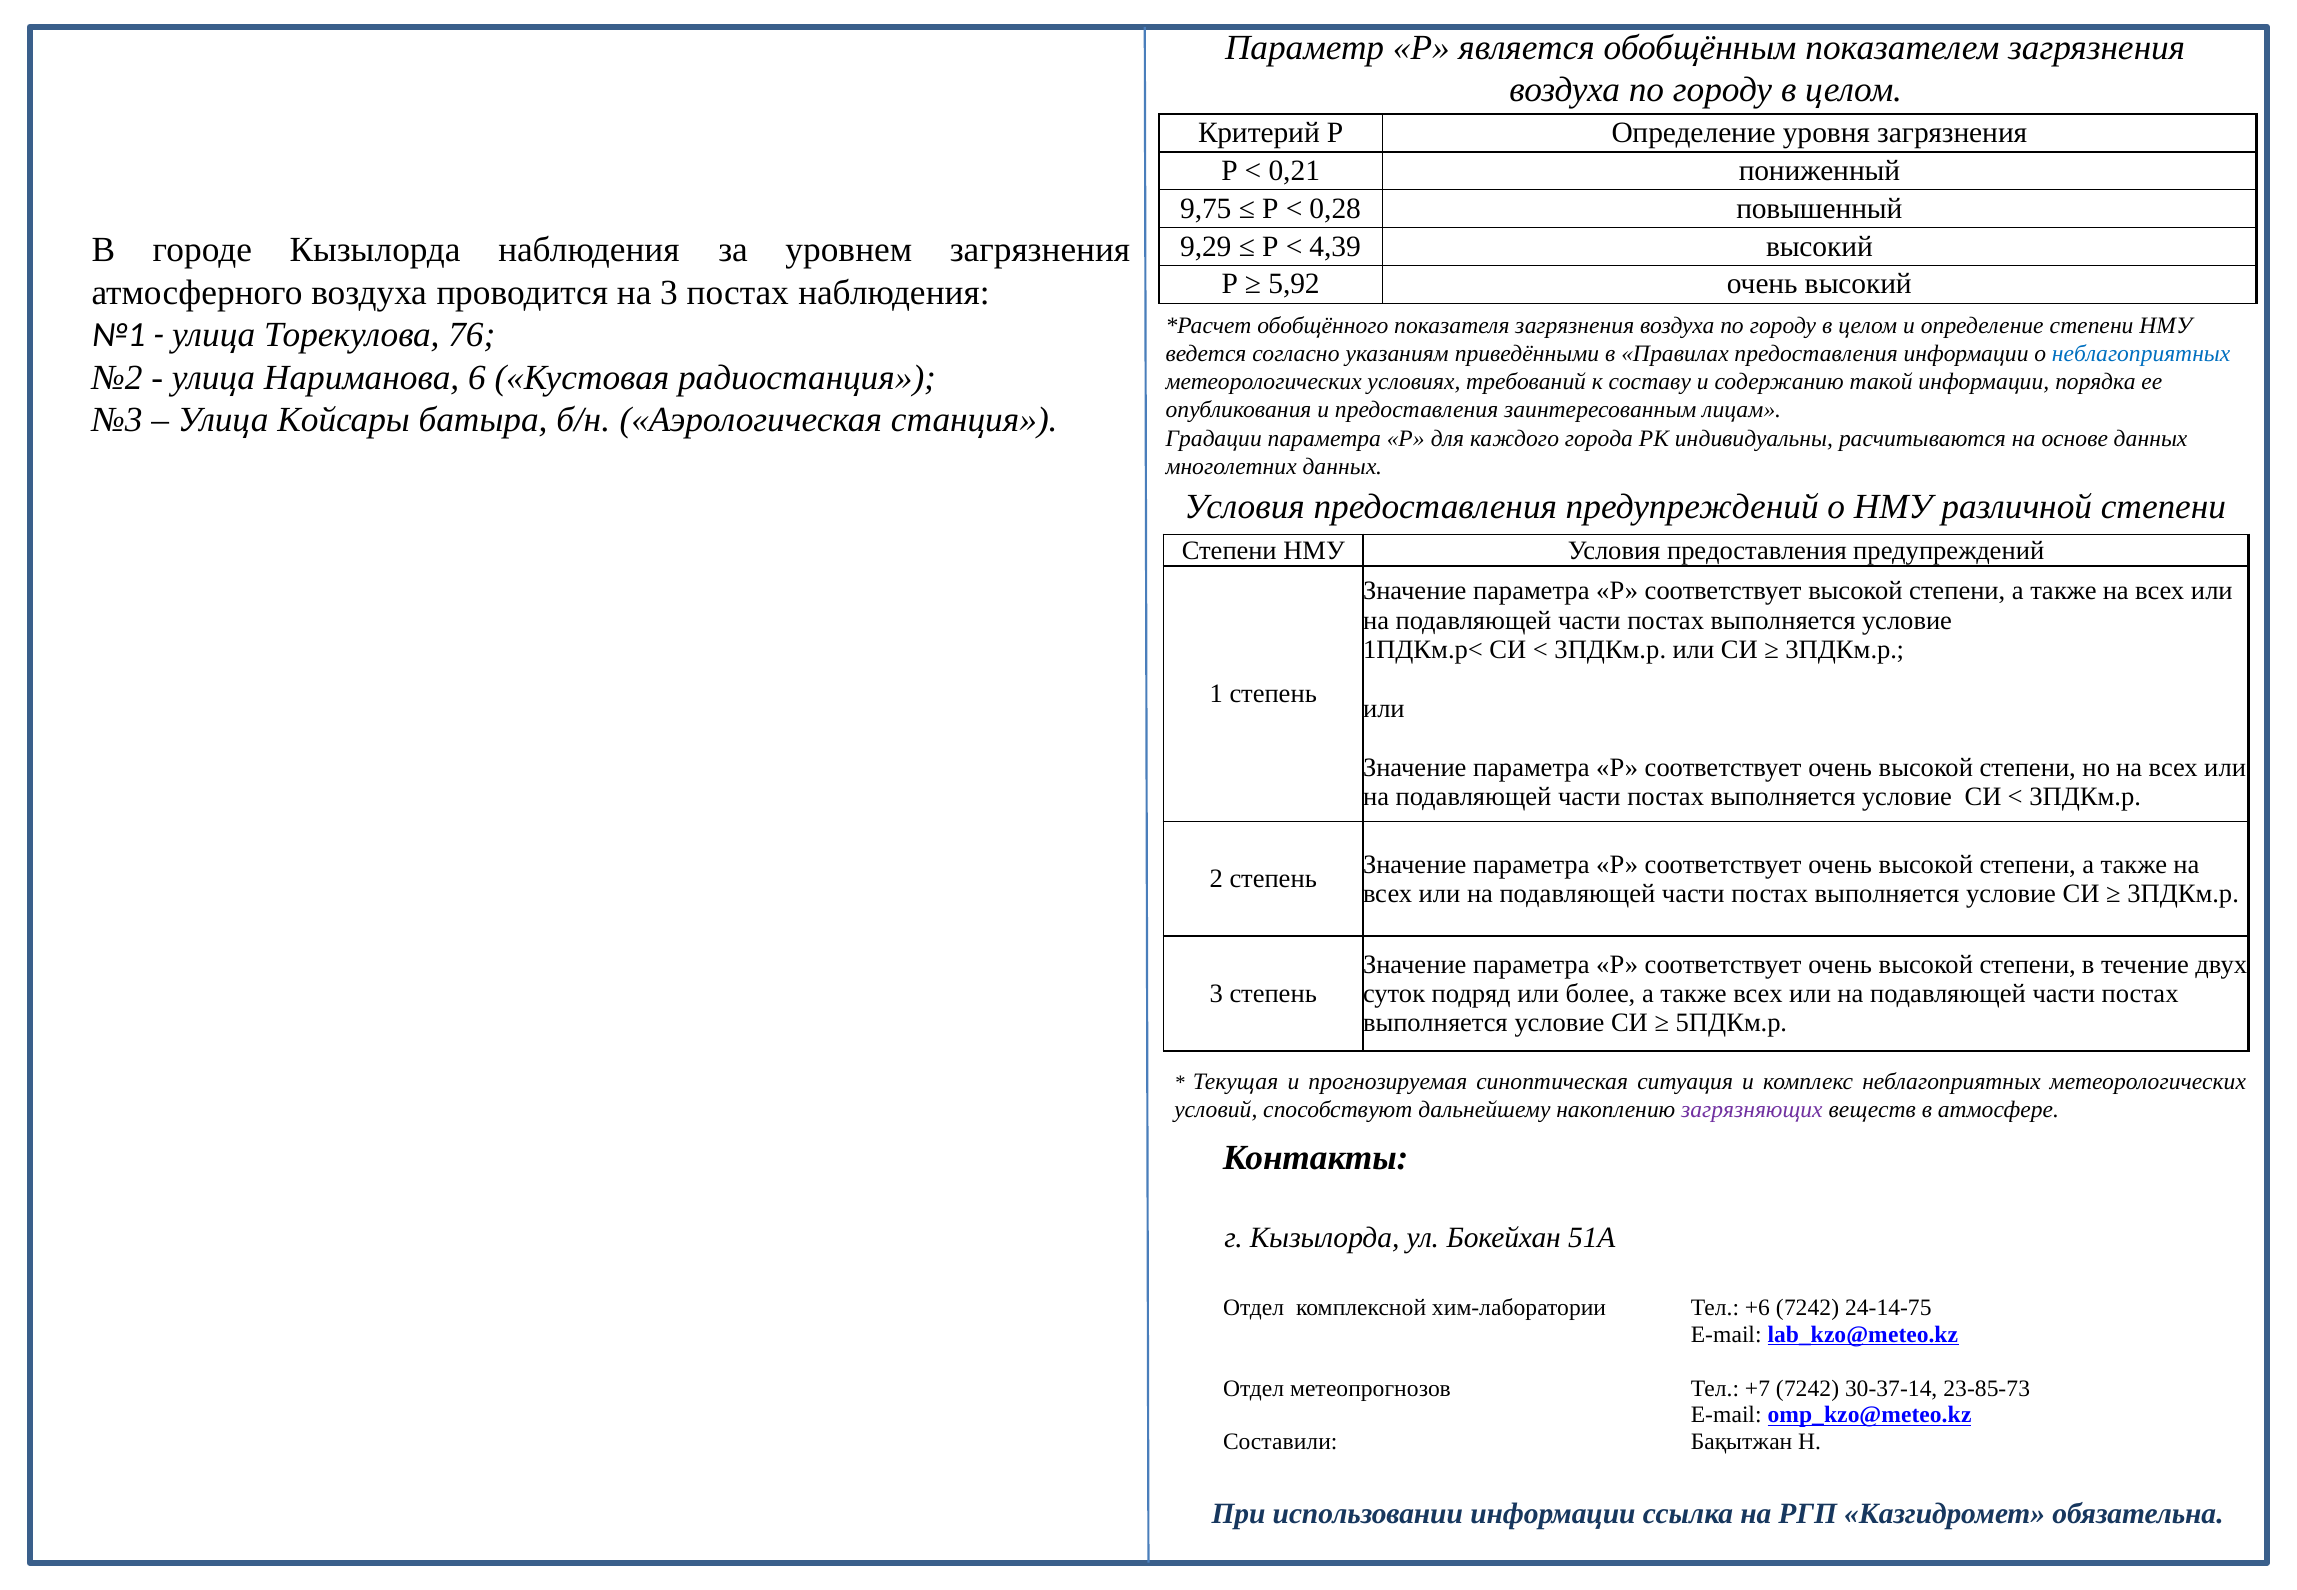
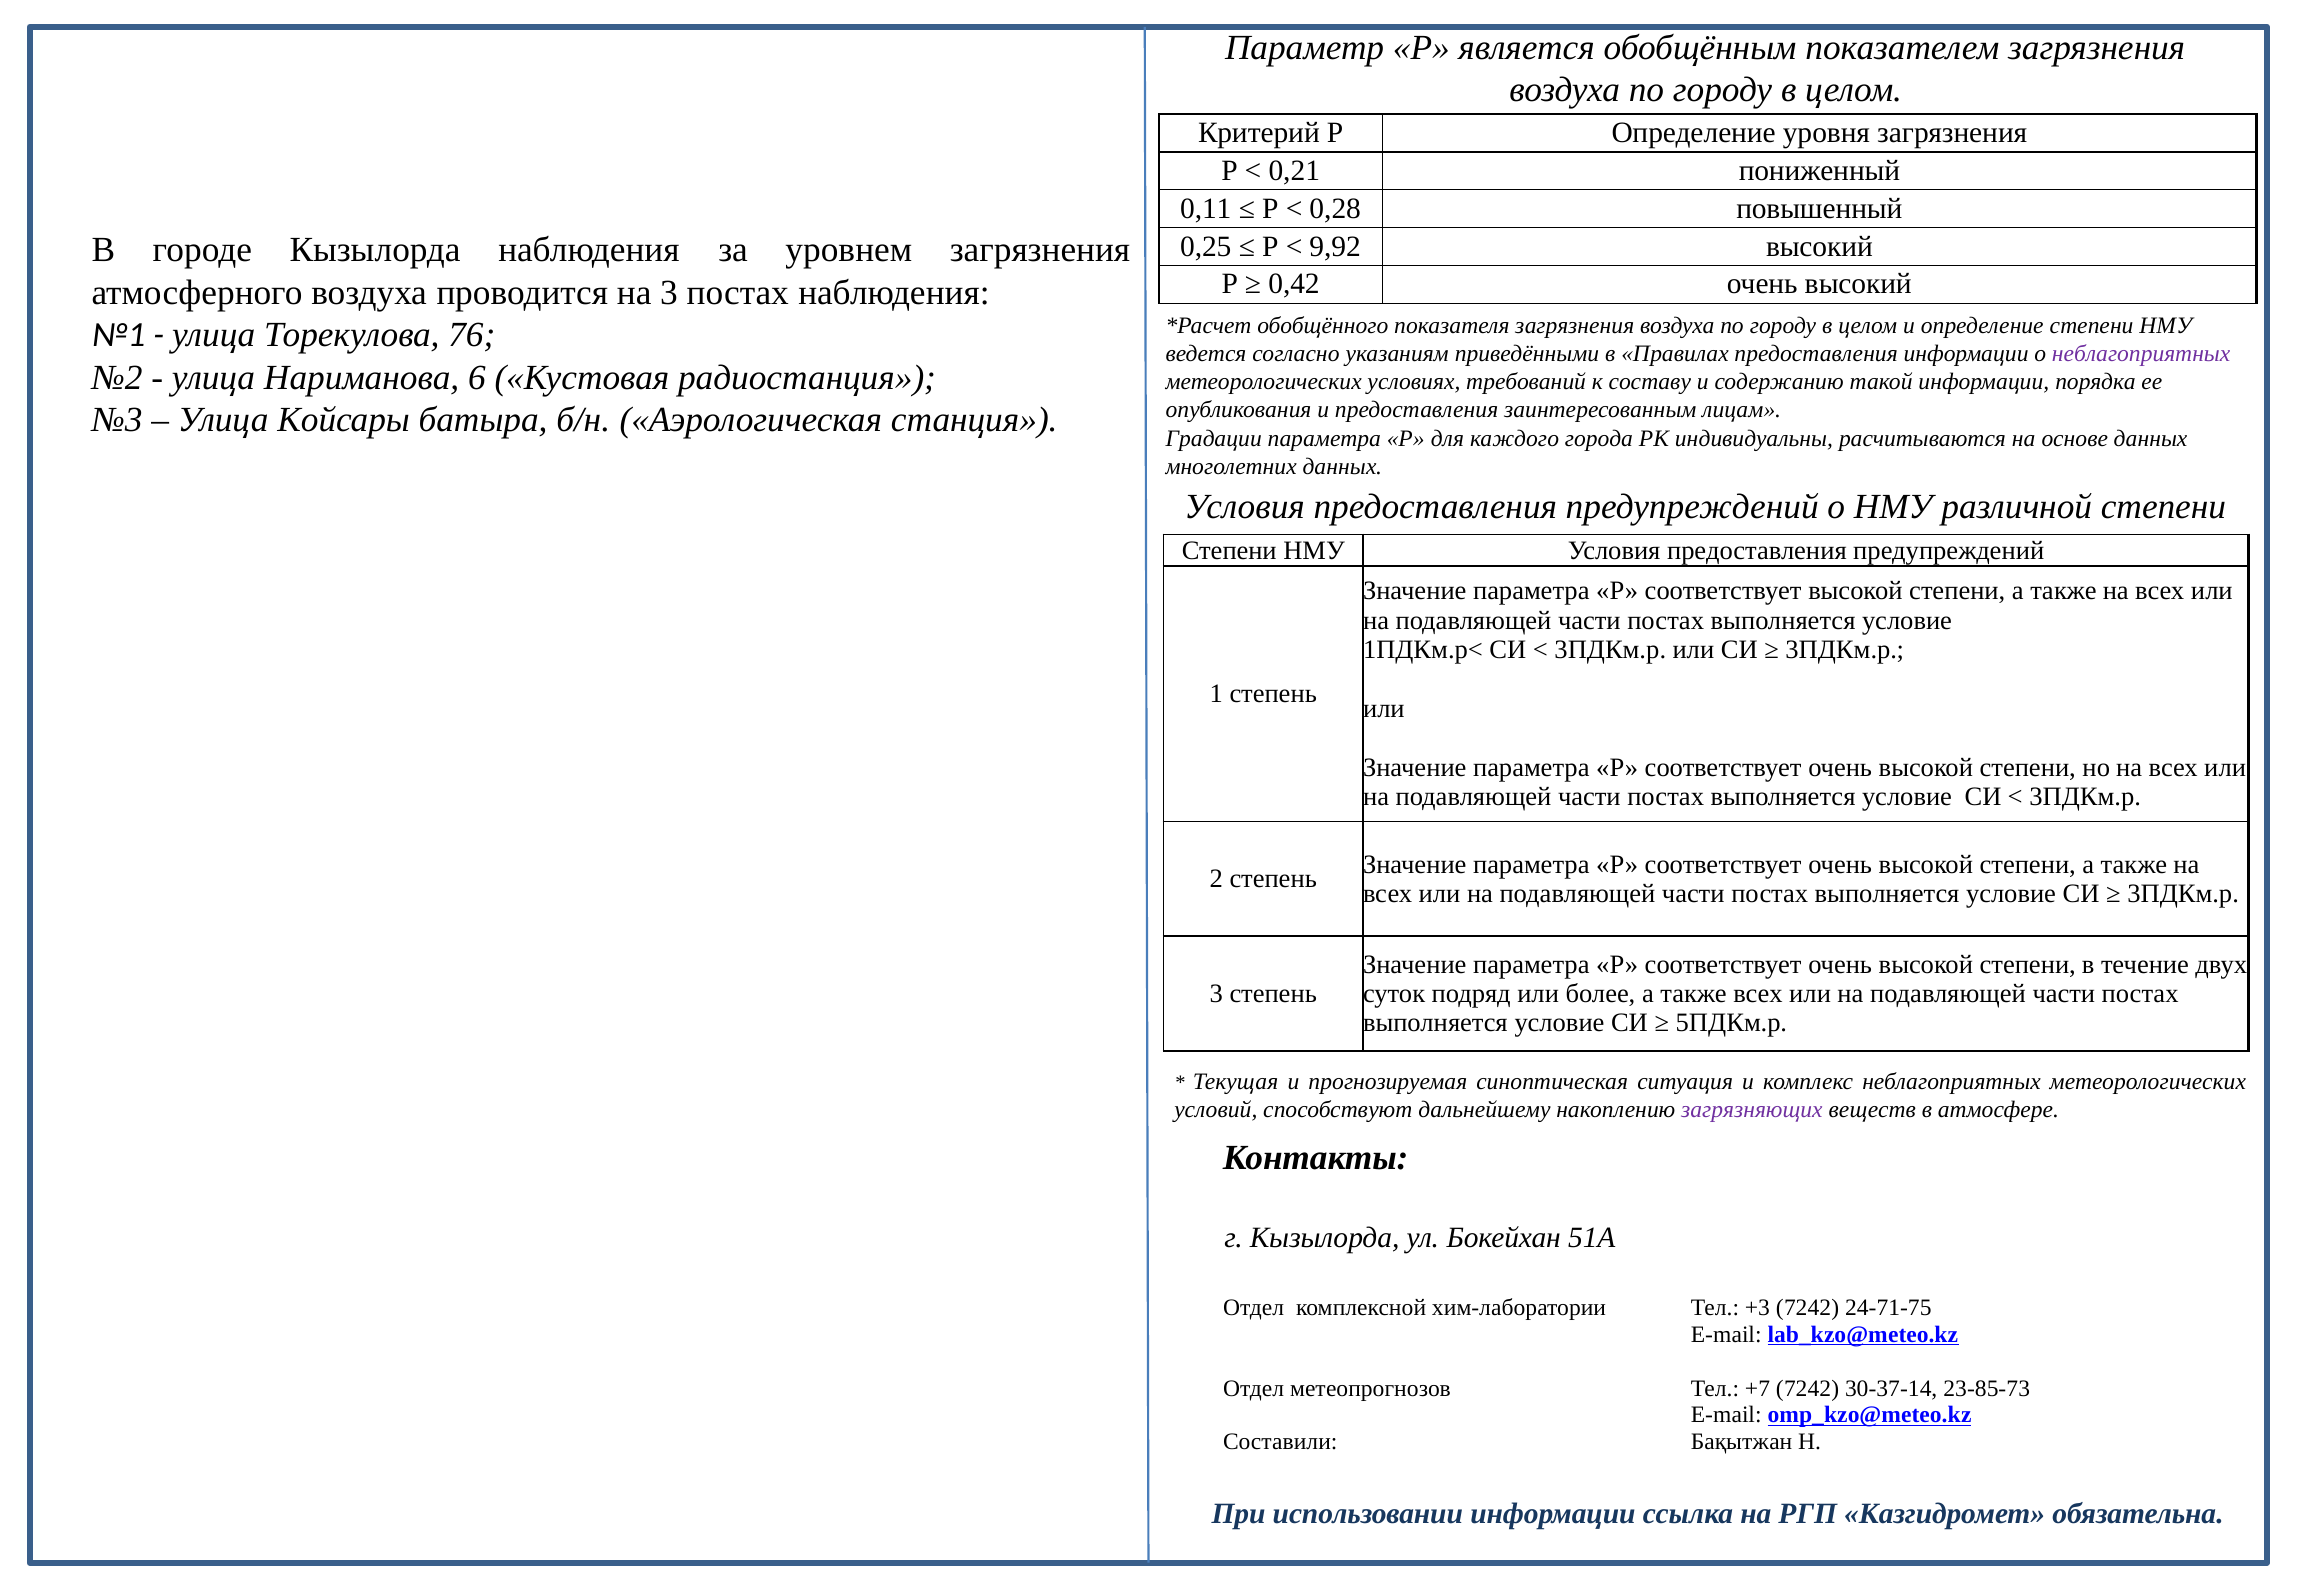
9,75: 9,75 -> 0,11
9,29: 9,29 -> 0,25
4,39: 4,39 -> 9,92
5,92: 5,92 -> 0,42
неблагоприятных at (2141, 354) colour: blue -> purple
+6: +6 -> +3
24-14-75: 24-14-75 -> 24-71-75
